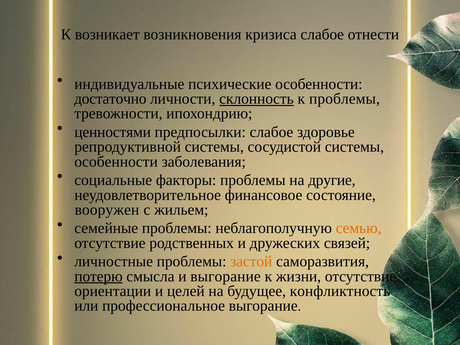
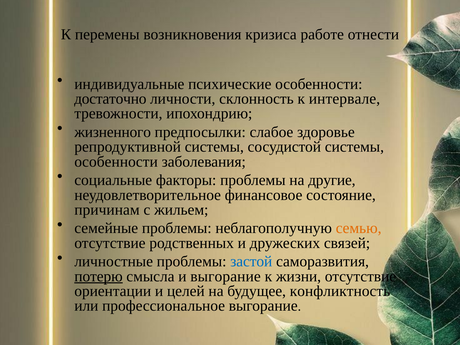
возникает: возникает -> перемены
кризиса слабое: слабое -> работе
склонность underline: present -> none
к проблемы: проблемы -> интервале
ценностями: ценностями -> жизненного
вооружен: вооружен -> причинам
застой colour: orange -> blue
